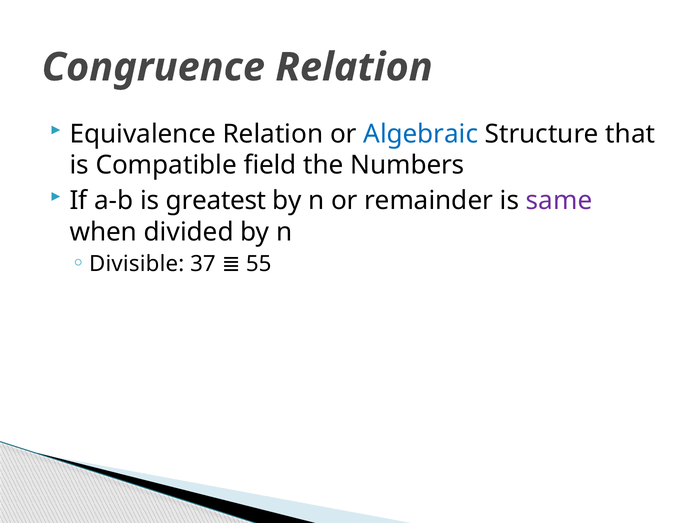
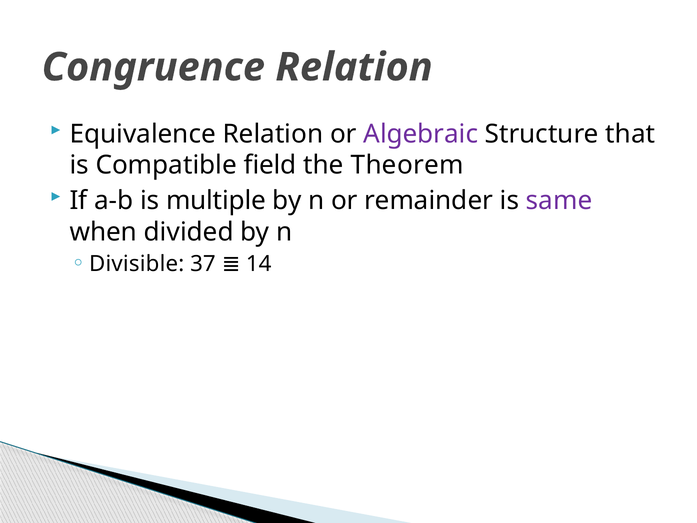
Algebraic colour: blue -> purple
Numbers: Numbers -> Theorem
greatest: greatest -> multiple
55: 55 -> 14
